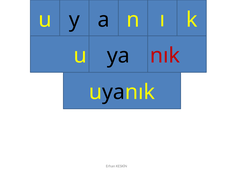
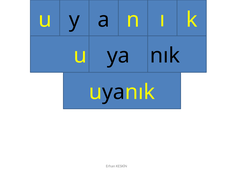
nık colour: red -> black
